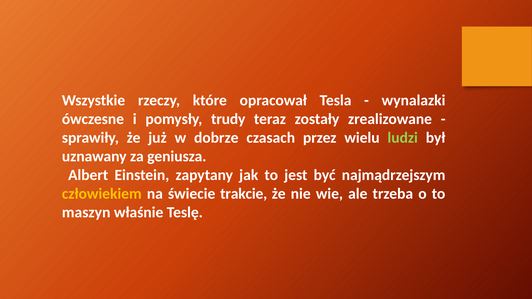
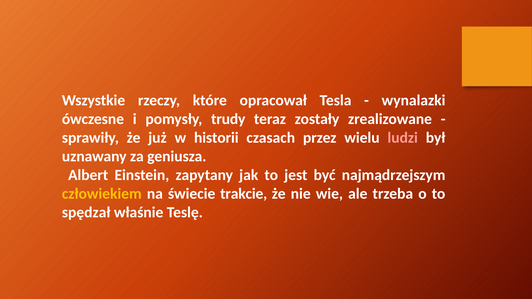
dobrze: dobrze -> historii
ludzi colour: light green -> pink
maszyn: maszyn -> spędzał
